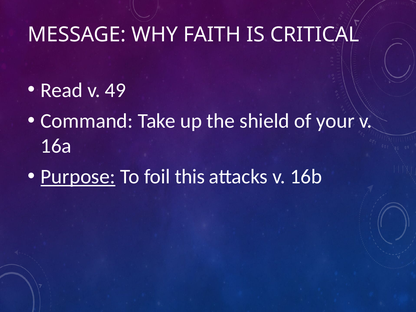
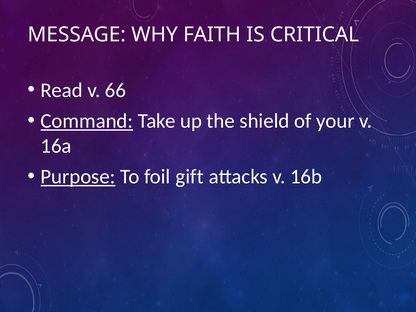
49: 49 -> 66
Command underline: none -> present
this: this -> gift
